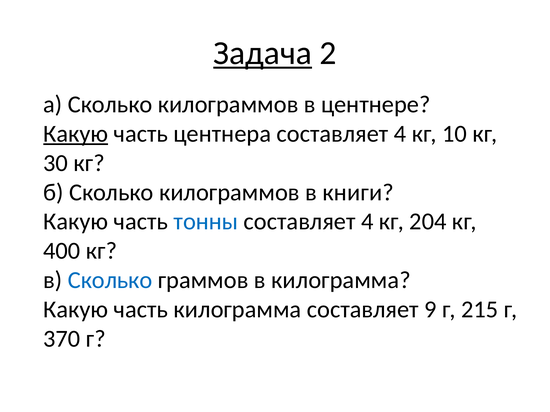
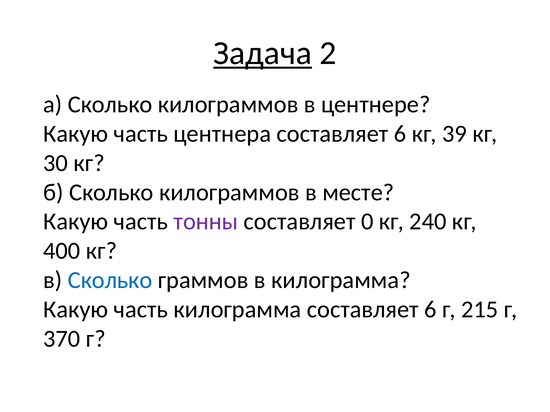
Какую at (76, 134) underline: present -> none
центнера составляет 4: 4 -> 6
10: 10 -> 39
книги: книги -> месте
тонны colour: blue -> purple
4 at (367, 222): 4 -> 0
204: 204 -> 240
килограмма составляет 9: 9 -> 6
